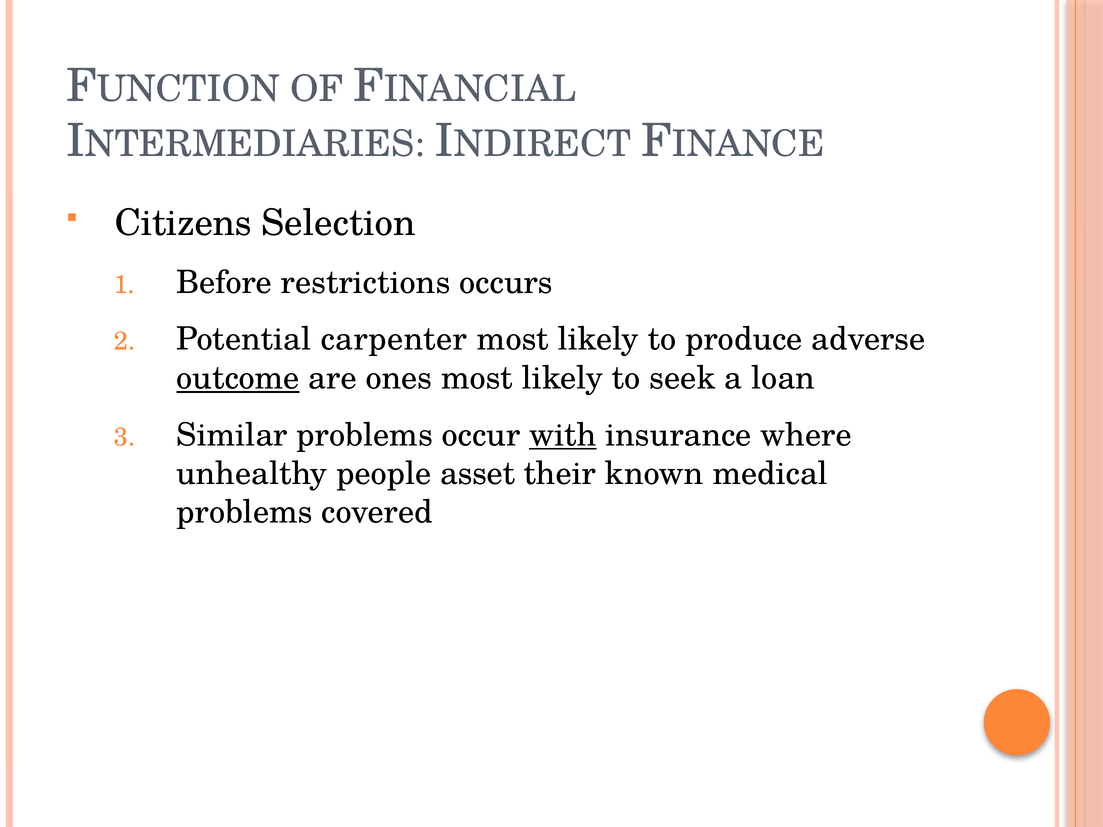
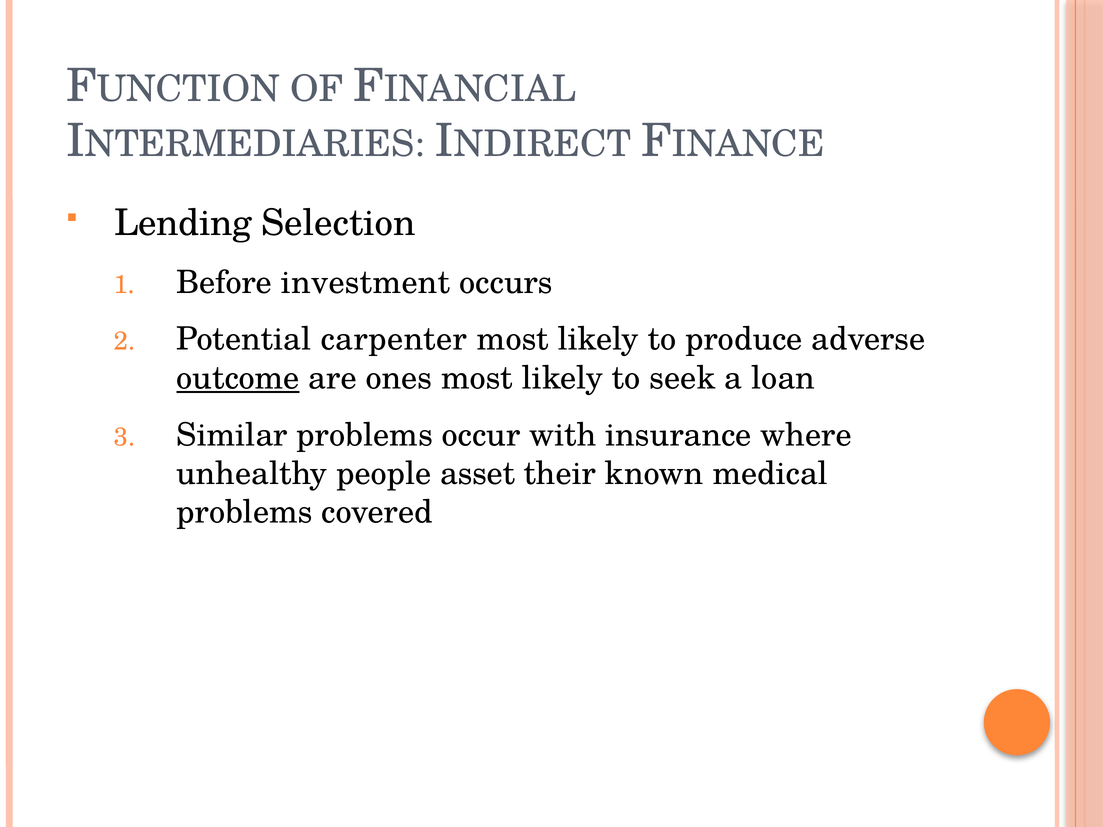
Citizens: Citizens -> Lending
restrictions: restrictions -> investment
with underline: present -> none
